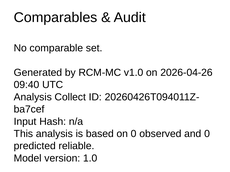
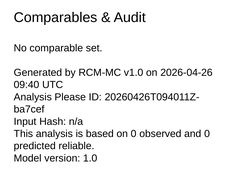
Collect: Collect -> Please
